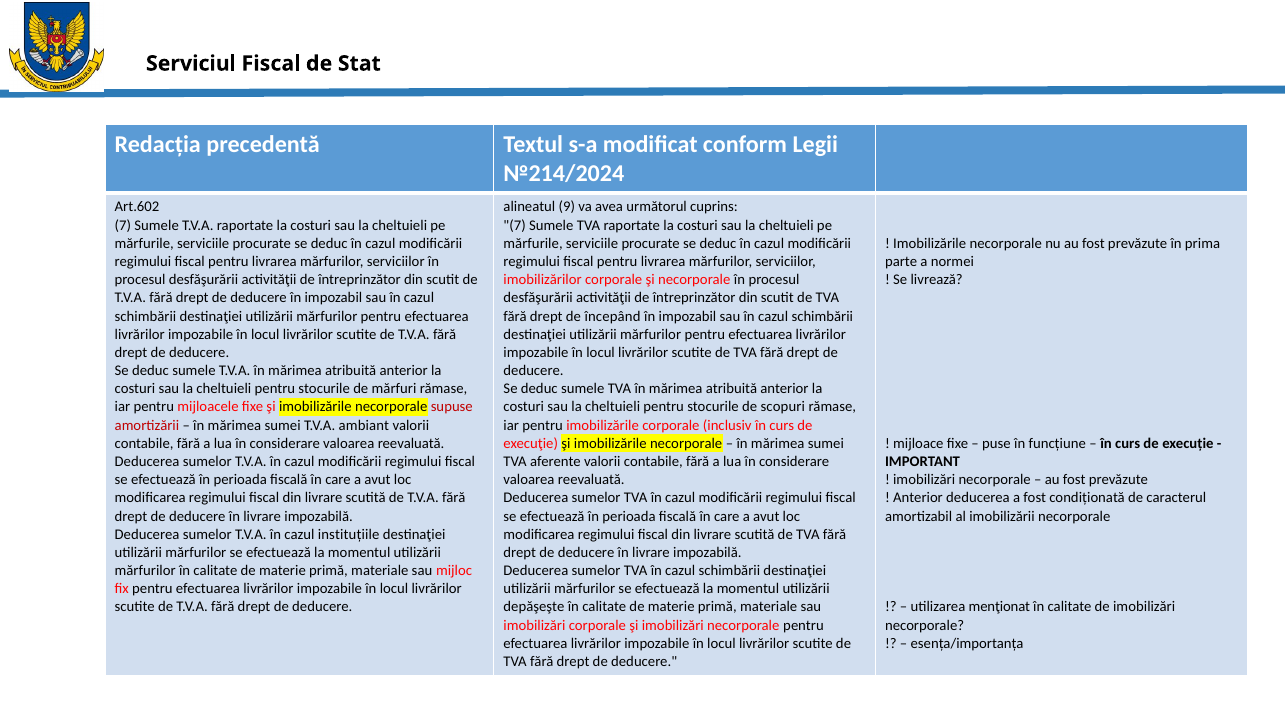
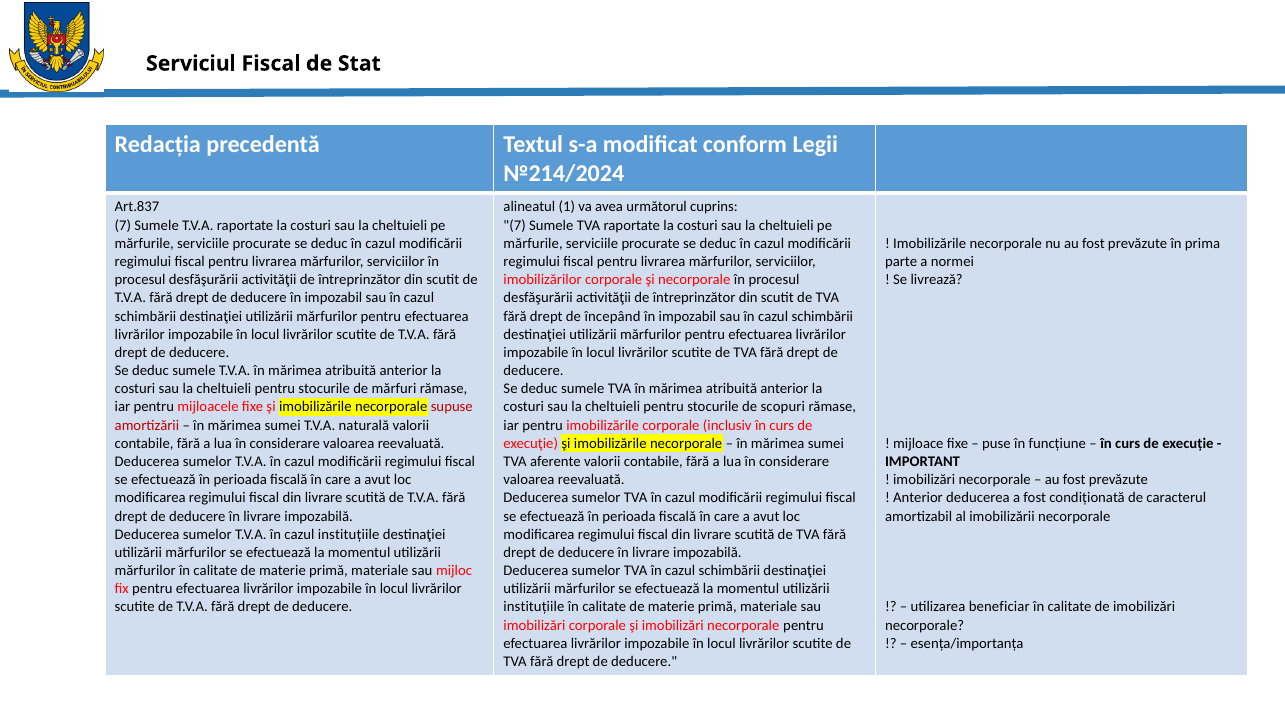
Art.602: Art.602 -> Art.837
9: 9 -> 1
ambiant: ambiant -> naturală
depăşeşte at (534, 607): depăşeşte -> instituțiile
menţionat: menţionat -> beneficiar
